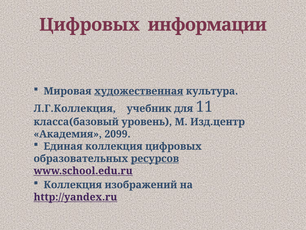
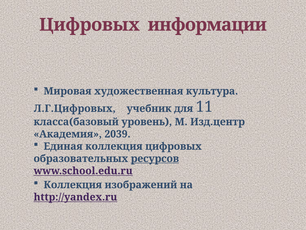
художественная underline: present -> none
Л.Г.Коллекция: Л.Г.Коллекция -> Л.Г.Цифровых
2099: 2099 -> 2039
